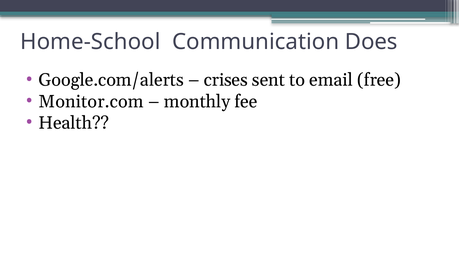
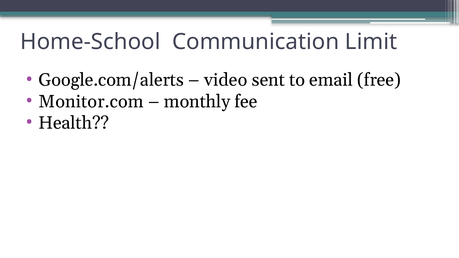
Does: Does -> Limit
crises: crises -> video
